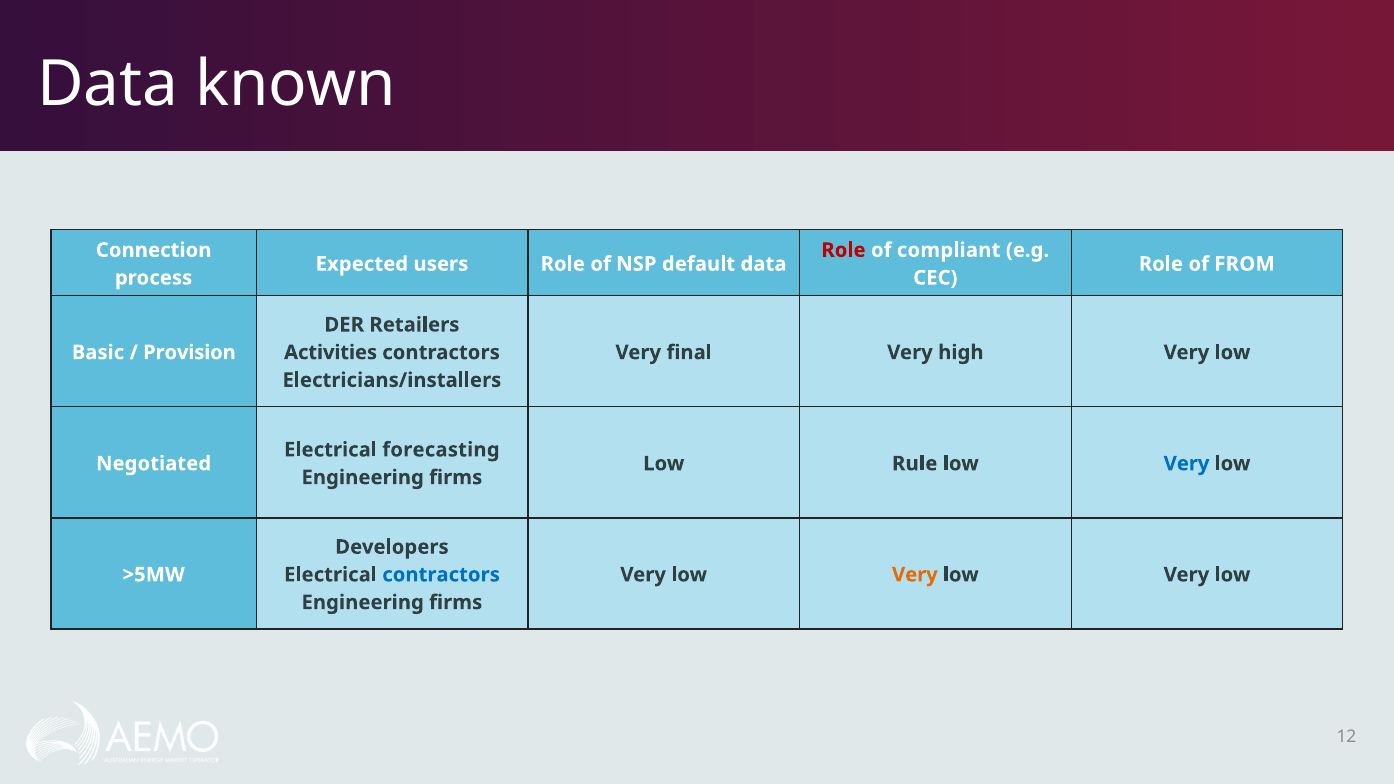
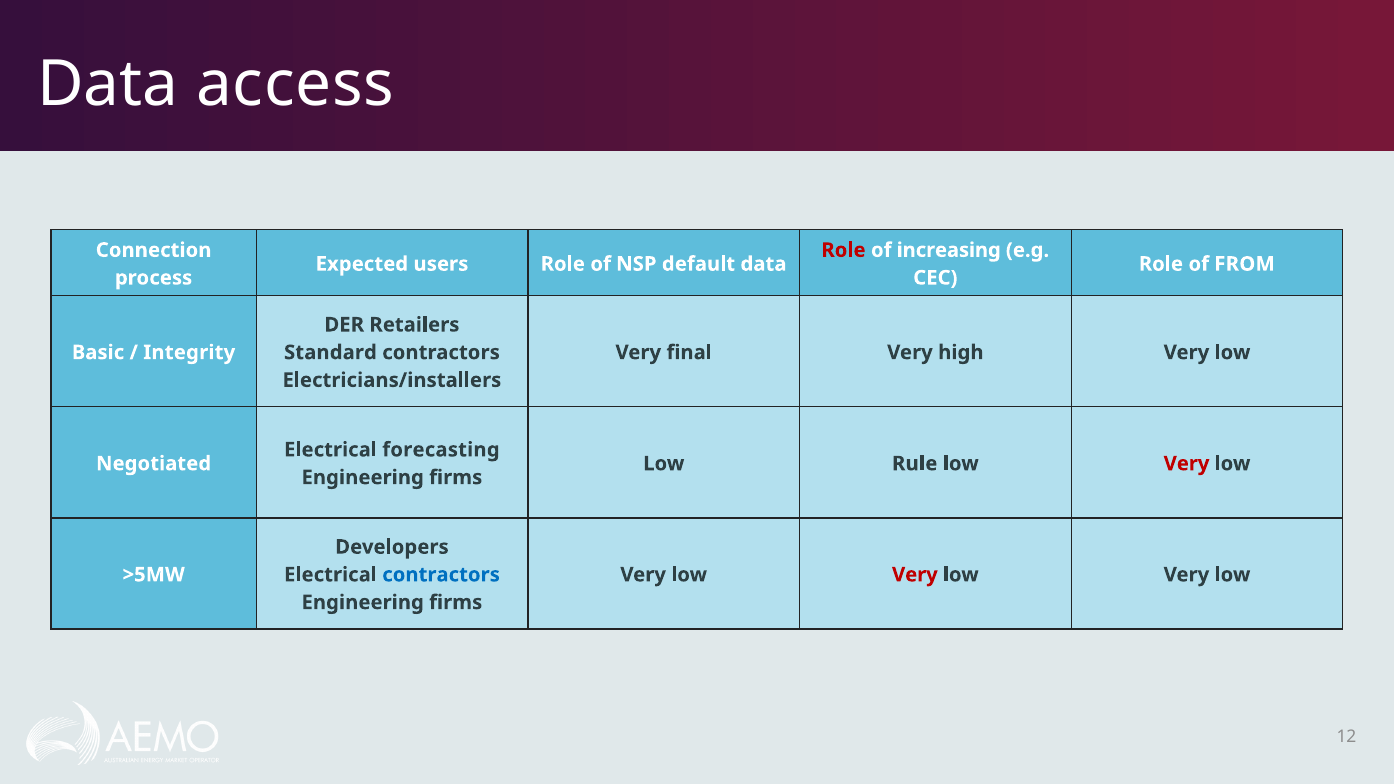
known: known -> access
compliant: compliant -> increasing
Provision: Provision -> Integrity
Activities: Activities -> Standard
Very at (1187, 464) colour: blue -> red
Very at (915, 575) colour: orange -> red
